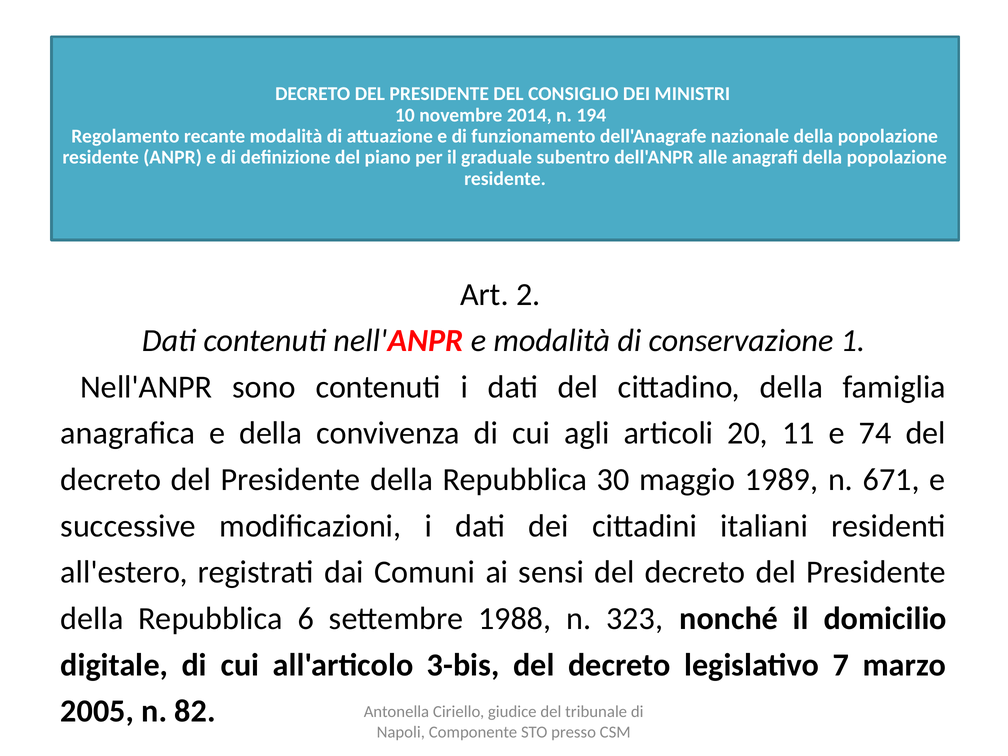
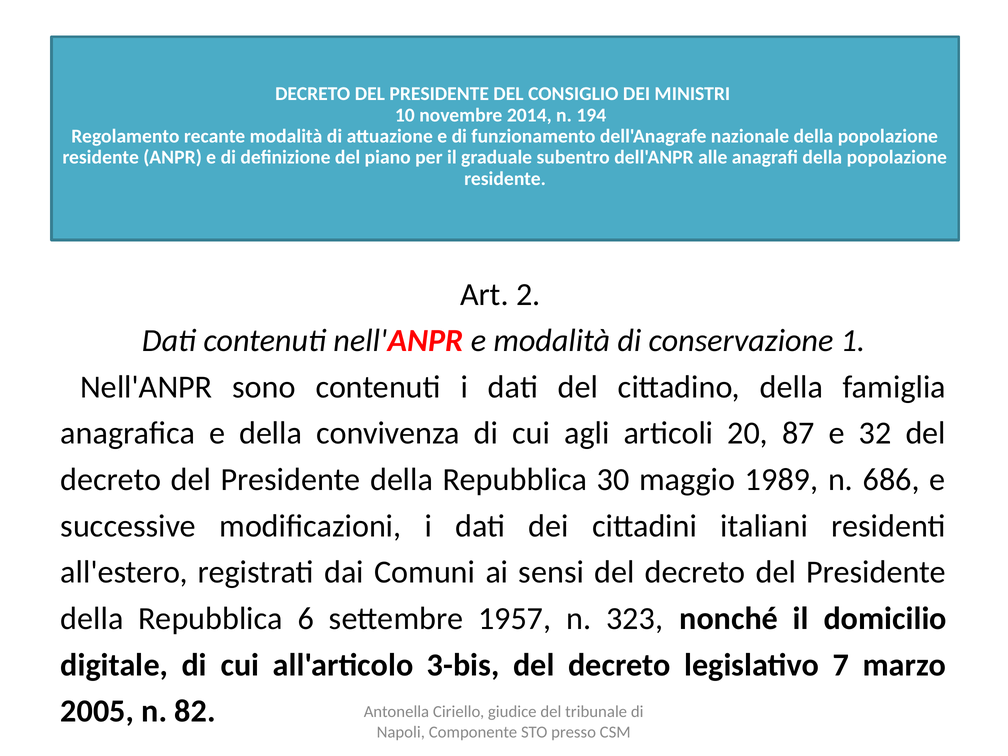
11: 11 -> 87
74: 74 -> 32
671: 671 -> 686
1988: 1988 -> 1957
